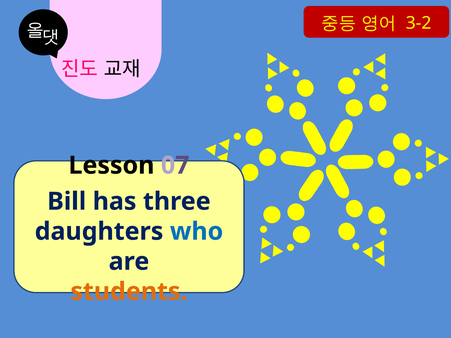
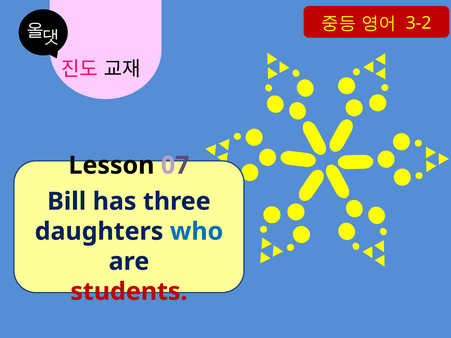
students colour: orange -> red
